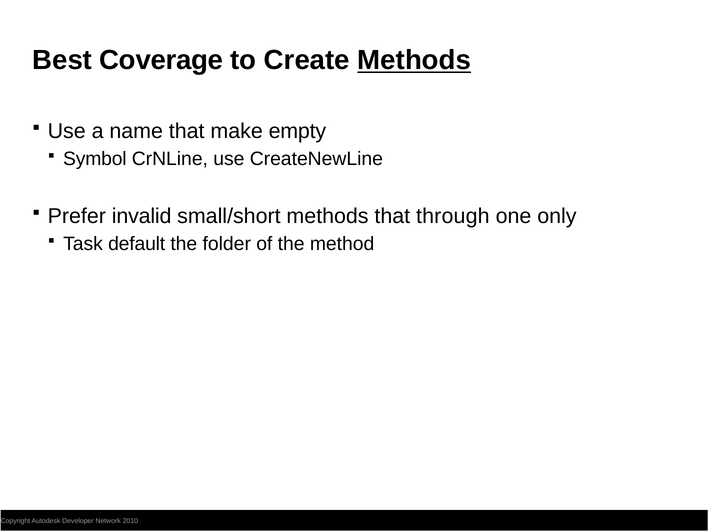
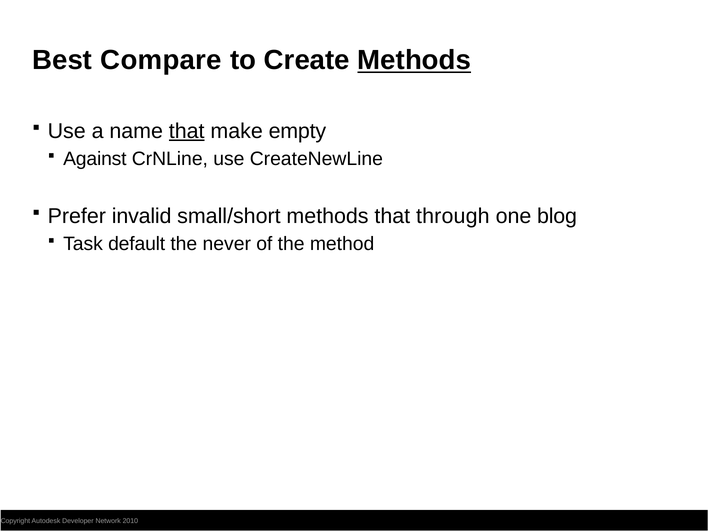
Coverage: Coverage -> Compare
that at (187, 131) underline: none -> present
Symbol: Symbol -> Against
only: only -> blog
folder: folder -> never
